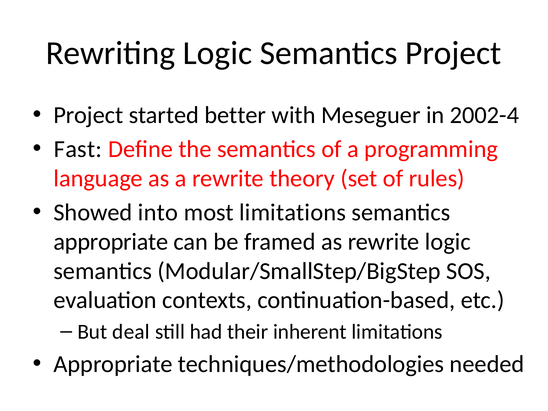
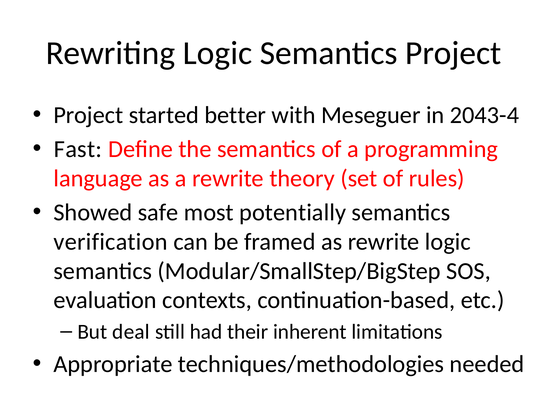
2002-4: 2002-4 -> 2043-4
into: into -> safe
most limitations: limitations -> potentially
appropriate at (111, 242): appropriate -> verification
